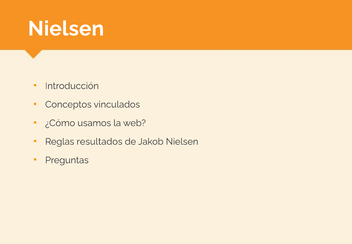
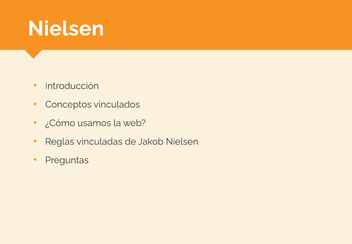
resultados: resultados -> vinculadas
